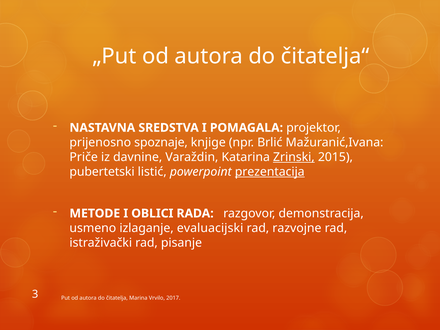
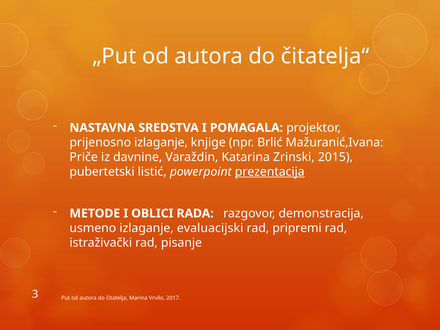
prijenosno spoznaje: spoznaje -> izlaganje
Zrinski underline: present -> none
razvojne: razvojne -> pripremi
